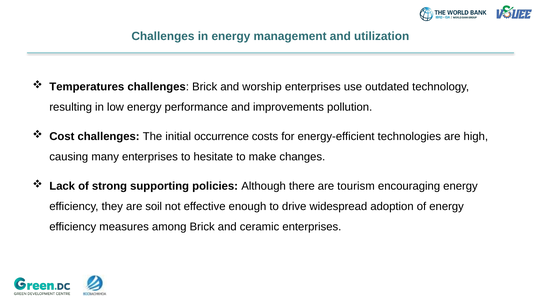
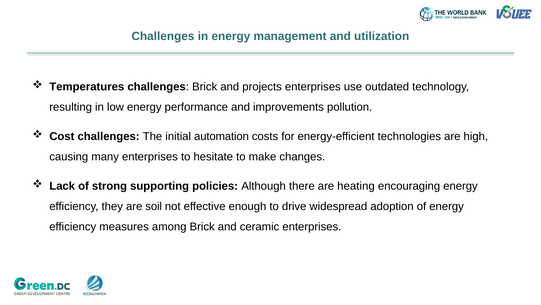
worship: worship -> projects
occurrence: occurrence -> automation
tourism: tourism -> heating
